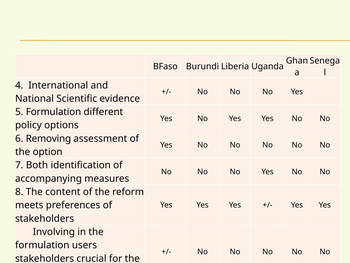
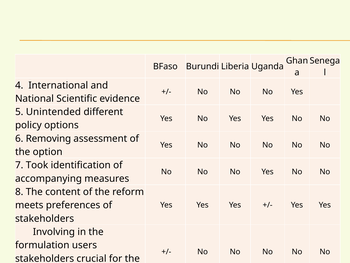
5 Formulation: Formulation -> Unintended
Both: Both -> Took
